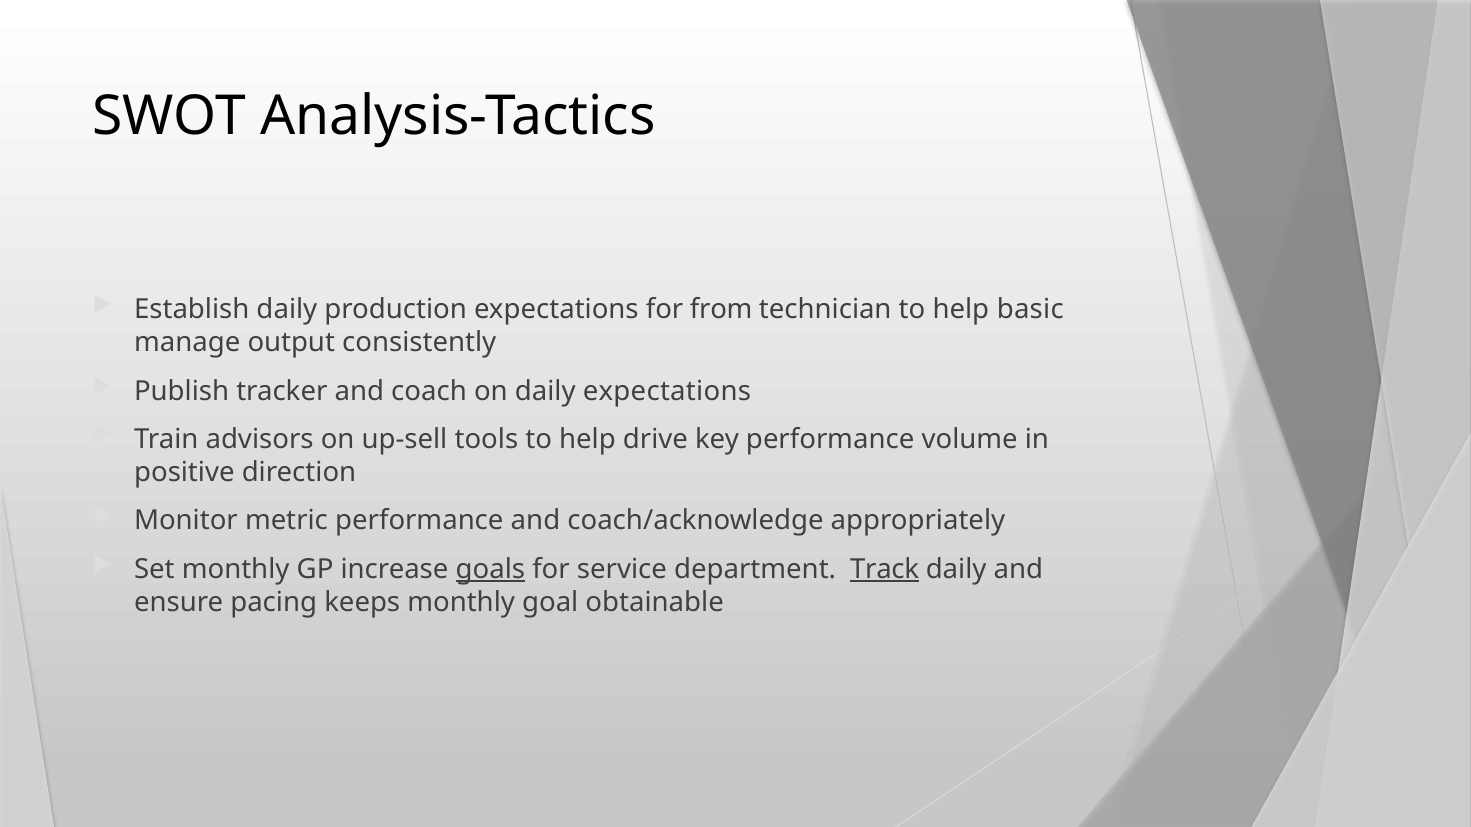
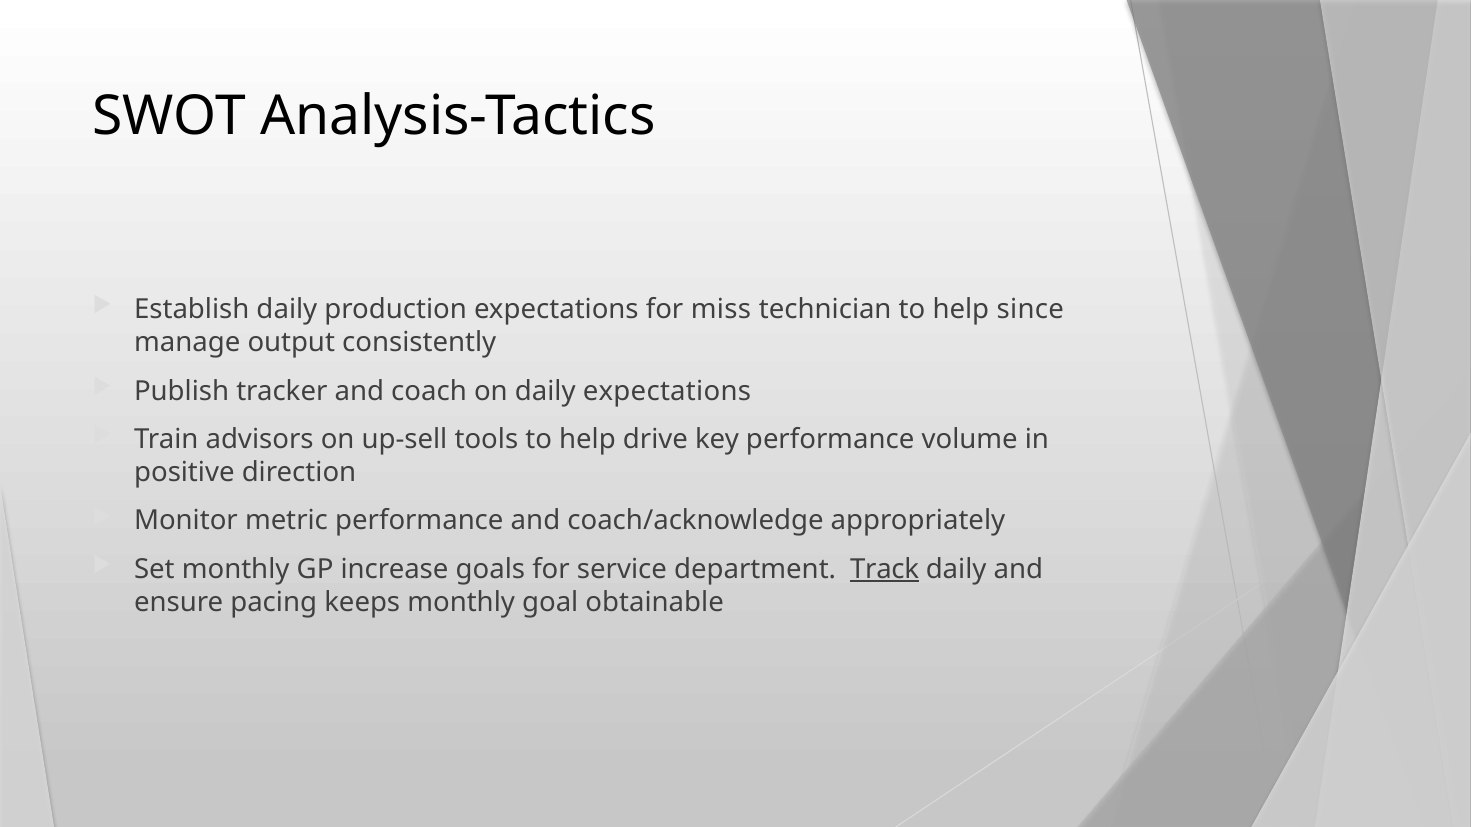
from: from -> miss
basic: basic -> since
goals underline: present -> none
